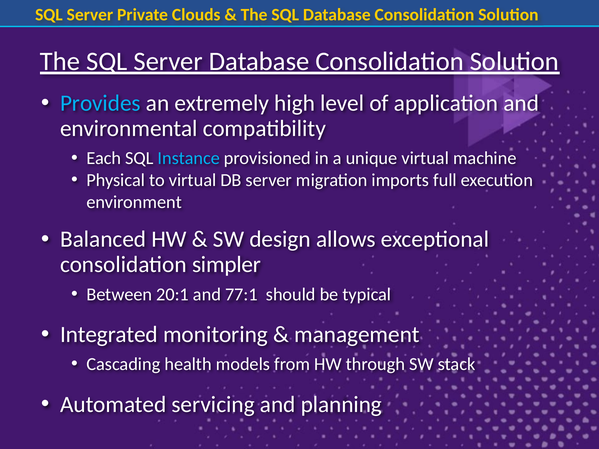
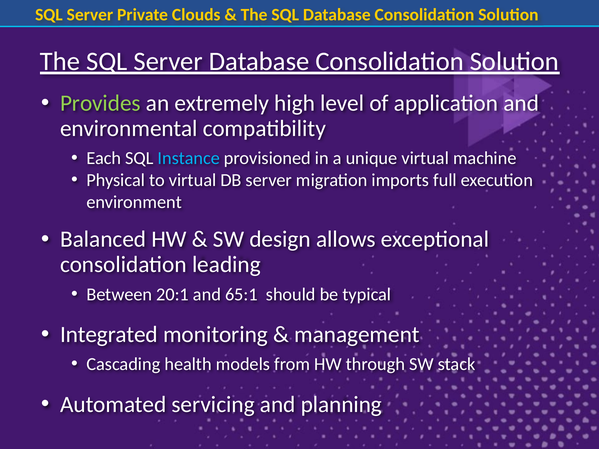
Provides colour: light blue -> light green
simpler: simpler -> leading
77:1: 77:1 -> 65:1
